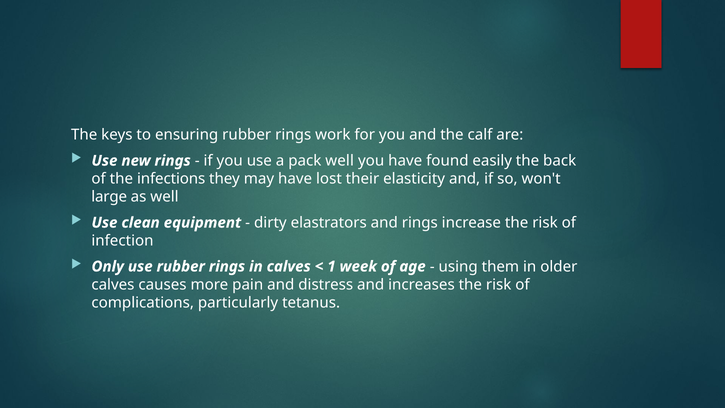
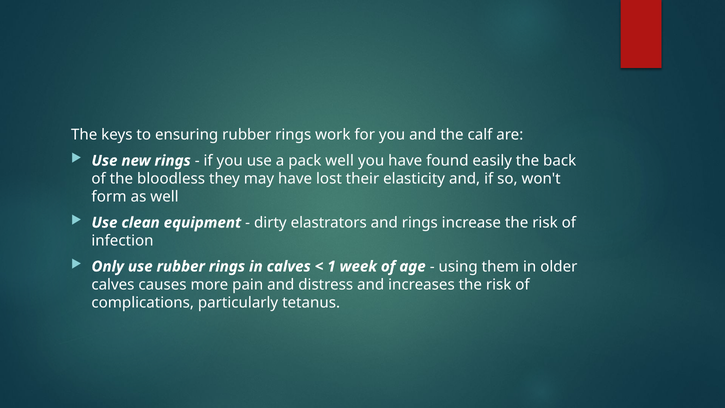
infections: infections -> bloodless
large: large -> form
